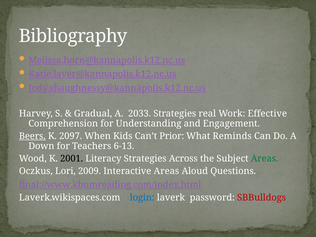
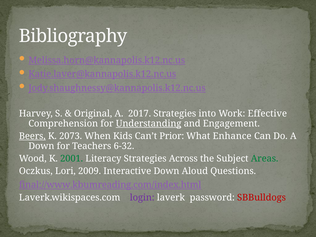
Gradual: Gradual -> Original
2033: 2033 -> 2017
real: real -> into
Understanding underline: none -> present
2097: 2097 -> 2073
Reminds: Reminds -> Enhance
6-13: 6-13 -> 6-32
2001 colour: black -> green
Interactive Areas: Areas -> Down
login colour: blue -> purple
